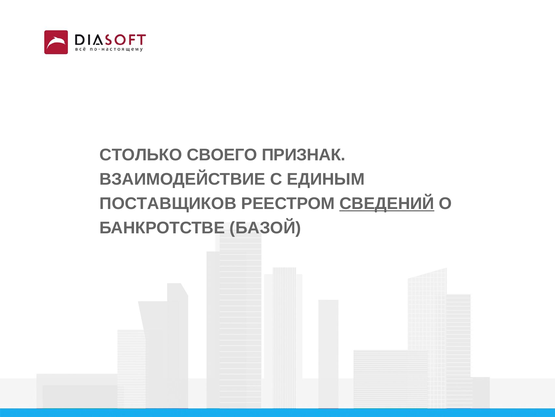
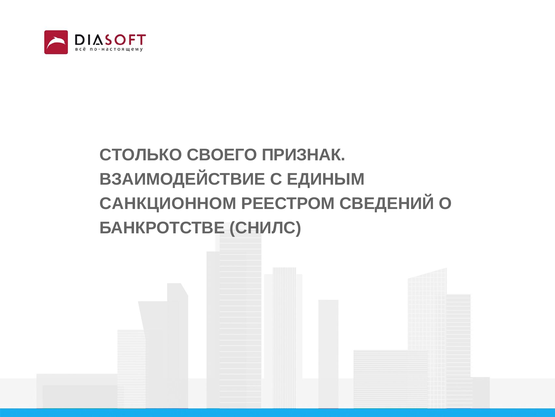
ПОСТАВЩИКОВ: ПОСТАВЩИКОВ -> САНКЦИОННОМ
СВЕДЕНИЙ underline: present -> none
БАЗОЙ: БАЗОЙ -> СНИЛС
